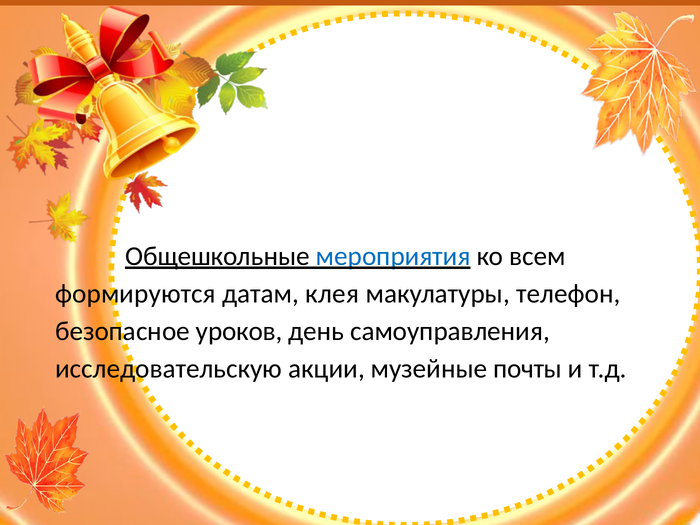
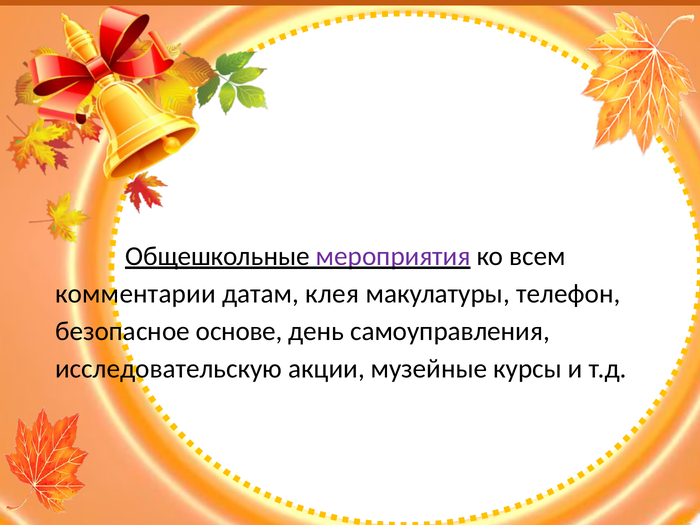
мероприятия colour: blue -> purple
формируются: формируются -> комментарии
уроков: уроков -> основе
почты: почты -> курсы
